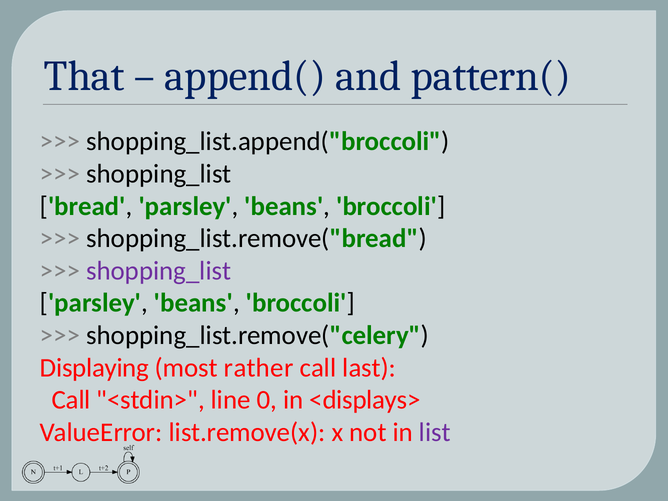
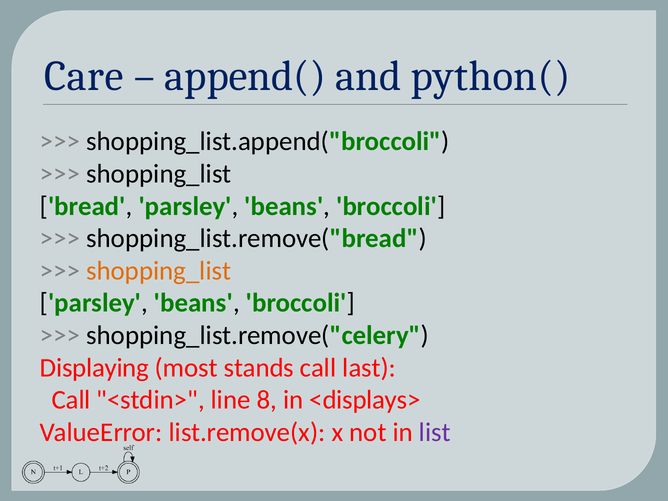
That: That -> Care
pattern(: pattern( -> python(
shopping_list at (159, 271) colour: purple -> orange
rather: rather -> stands
0: 0 -> 8
